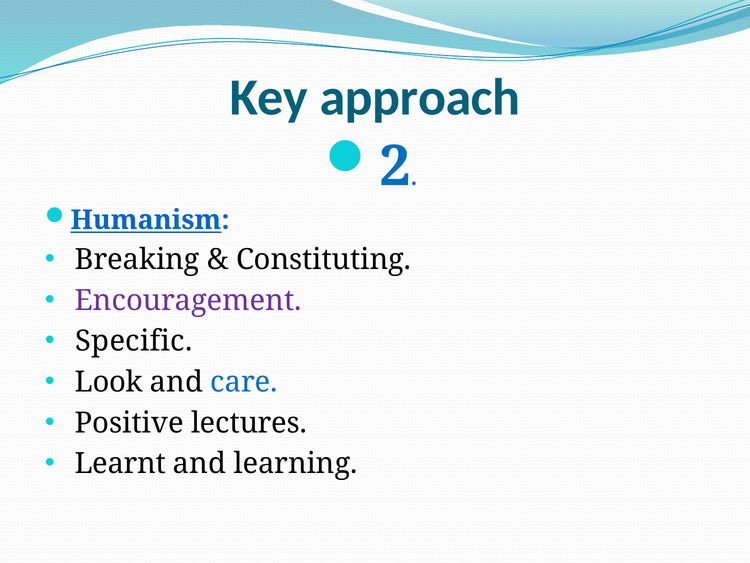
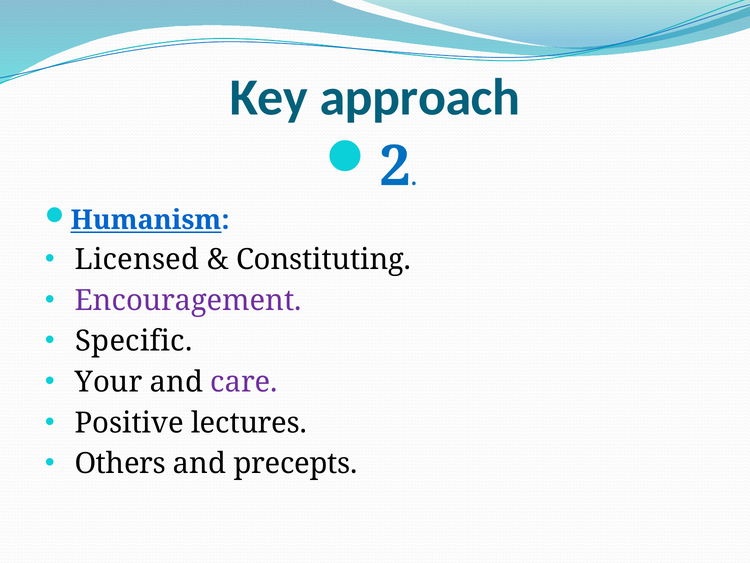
Breaking: Breaking -> Licensed
Look: Look -> Your
care colour: blue -> purple
Learnt: Learnt -> Others
learning: learning -> precepts
